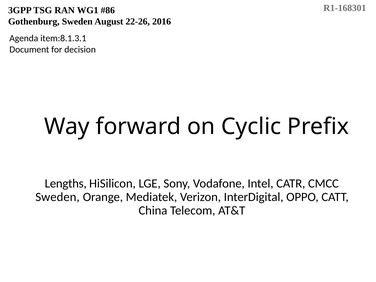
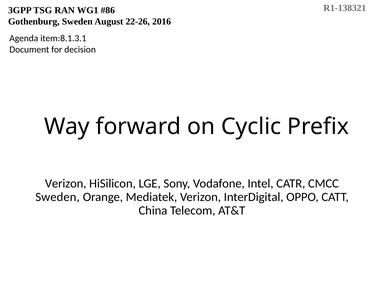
R1-168301: R1-168301 -> R1-138321
Lengths at (66, 184): Lengths -> Verizon
